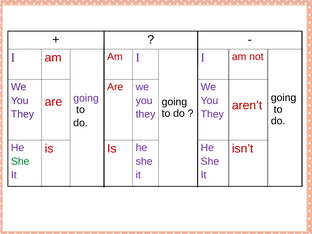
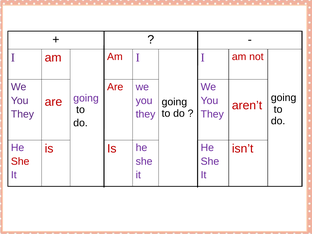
She at (20, 161) colour: green -> red
